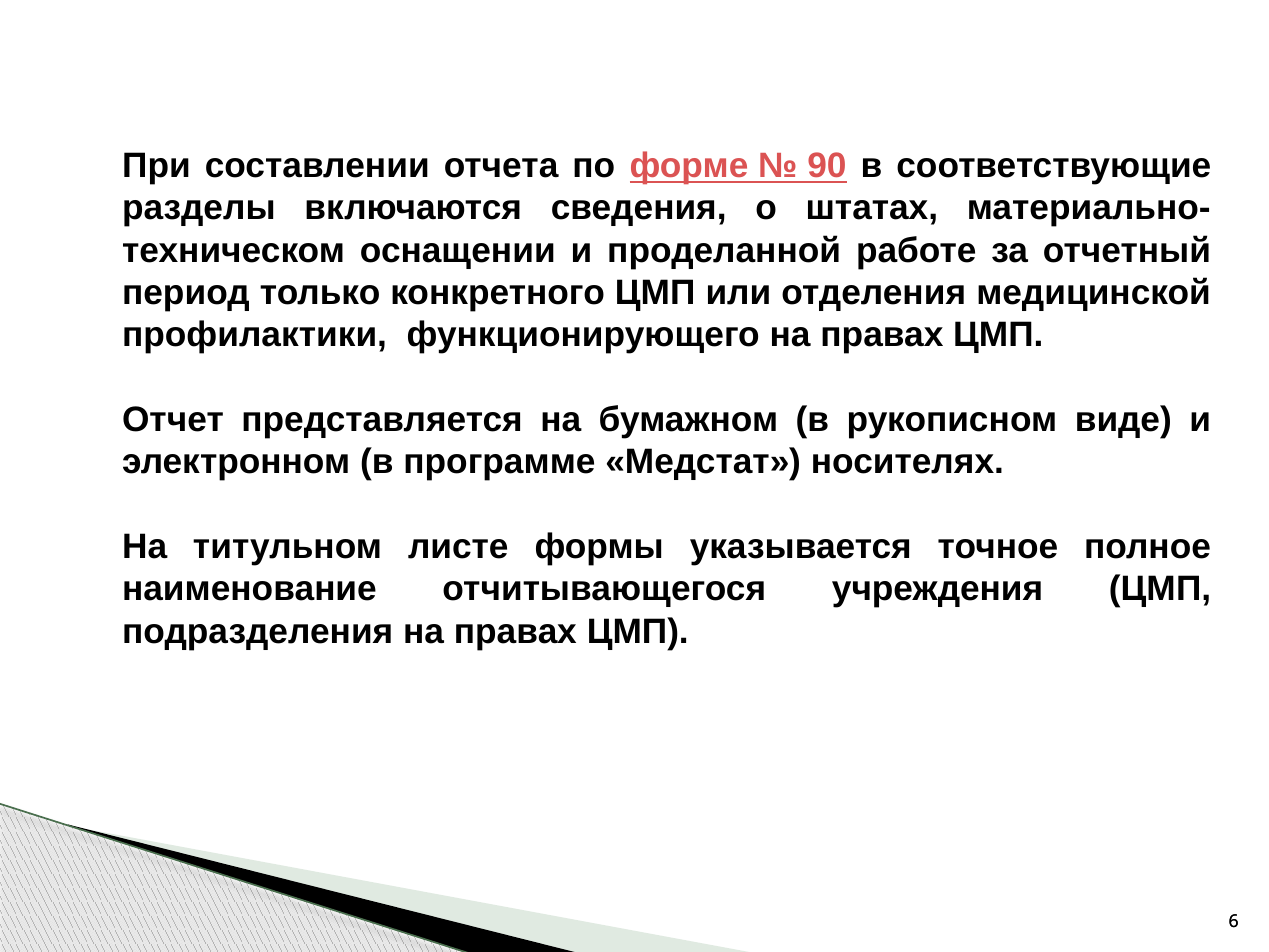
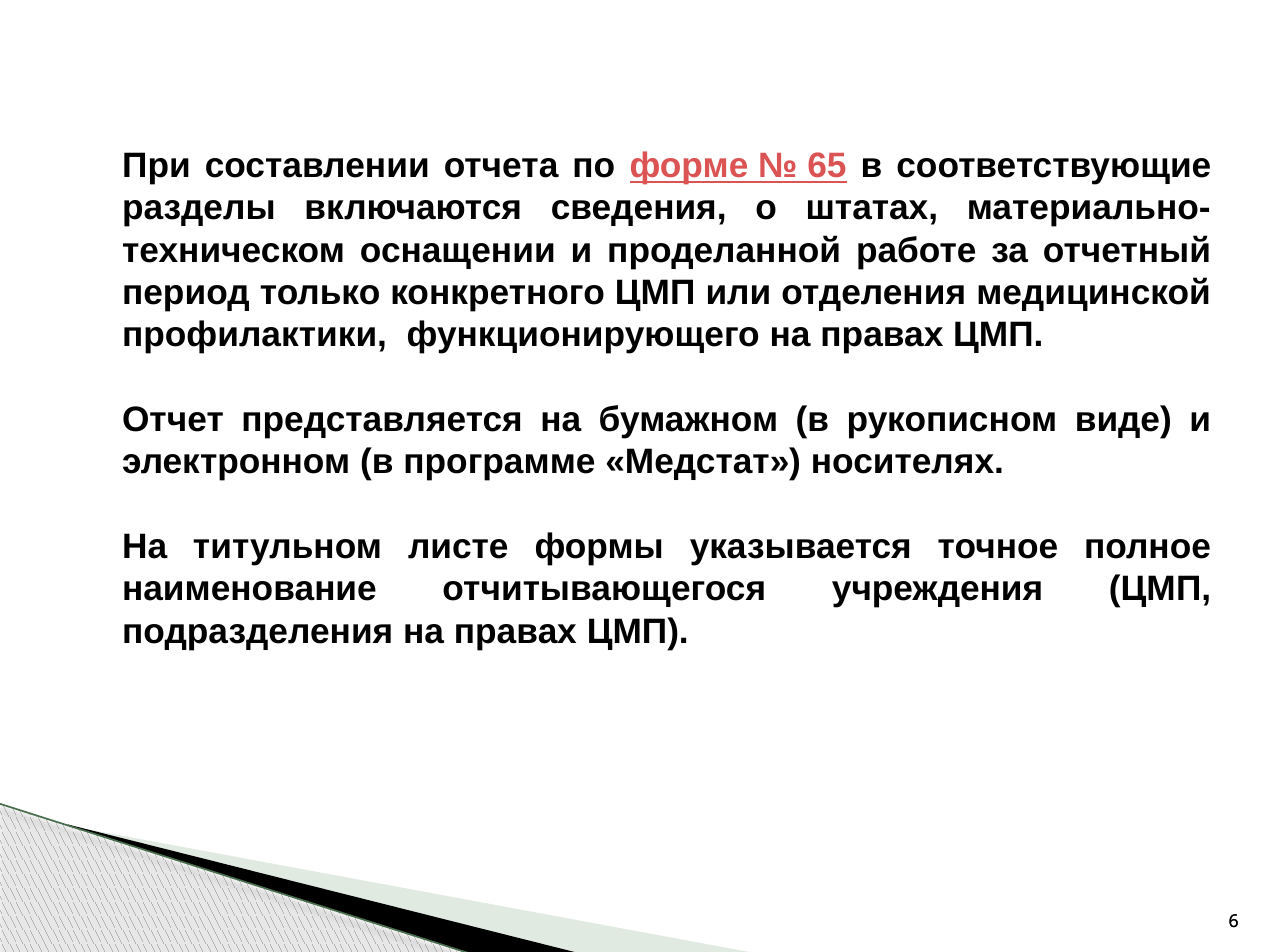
90: 90 -> 65
